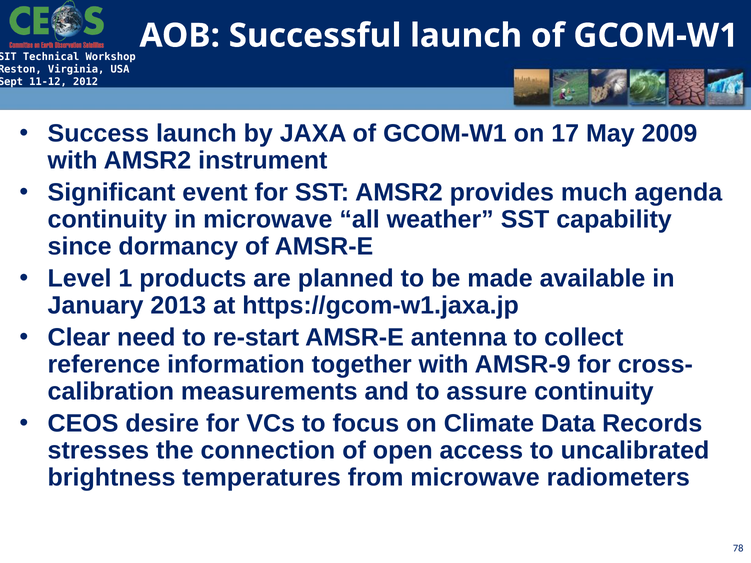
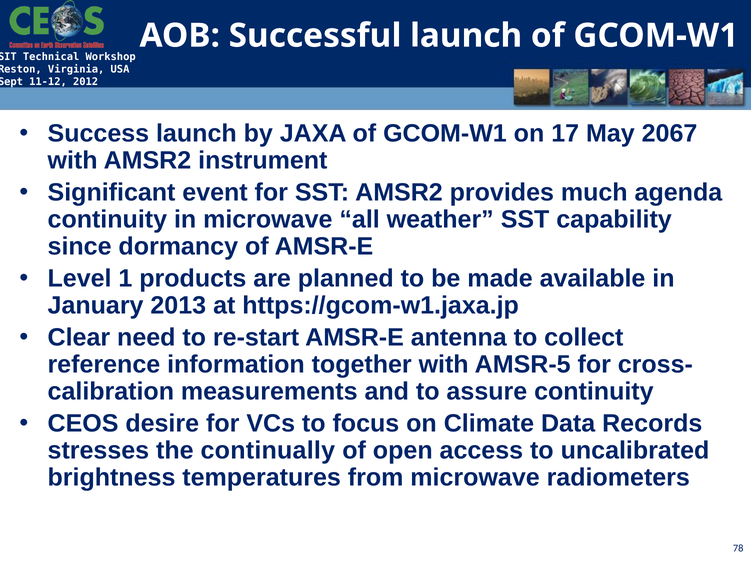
2009: 2009 -> 2067
AMSR-9: AMSR-9 -> AMSR-5
connection: connection -> continually
